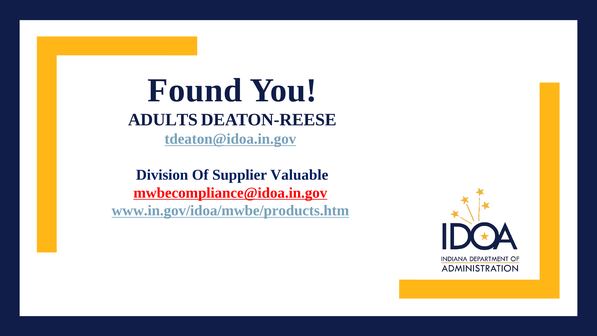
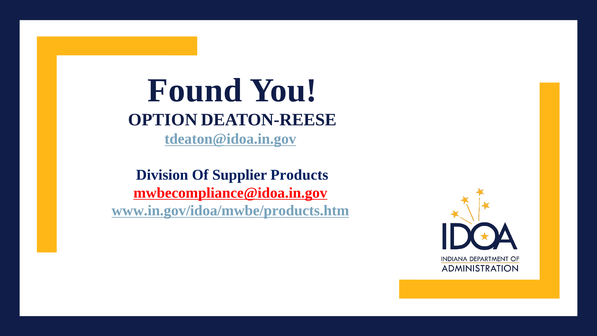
ADULTS: ADULTS -> OPTION
Valuable: Valuable -> Products
